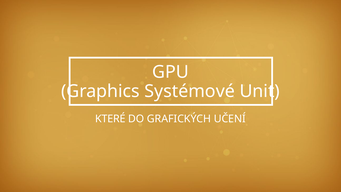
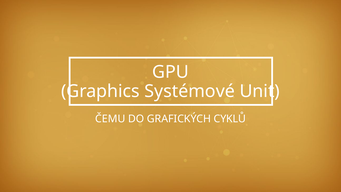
KTERÉ: KTERÉ -> ČEMU
UČENÍ: UČENÍ -> CYKLŮ
